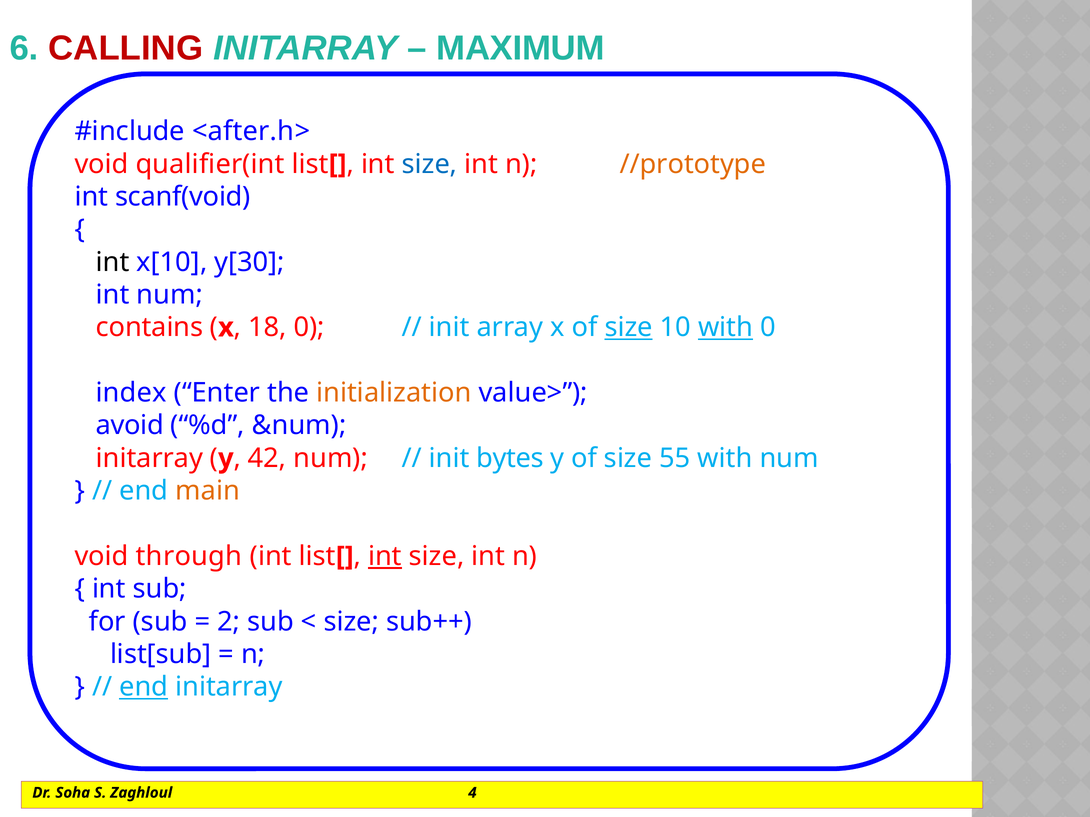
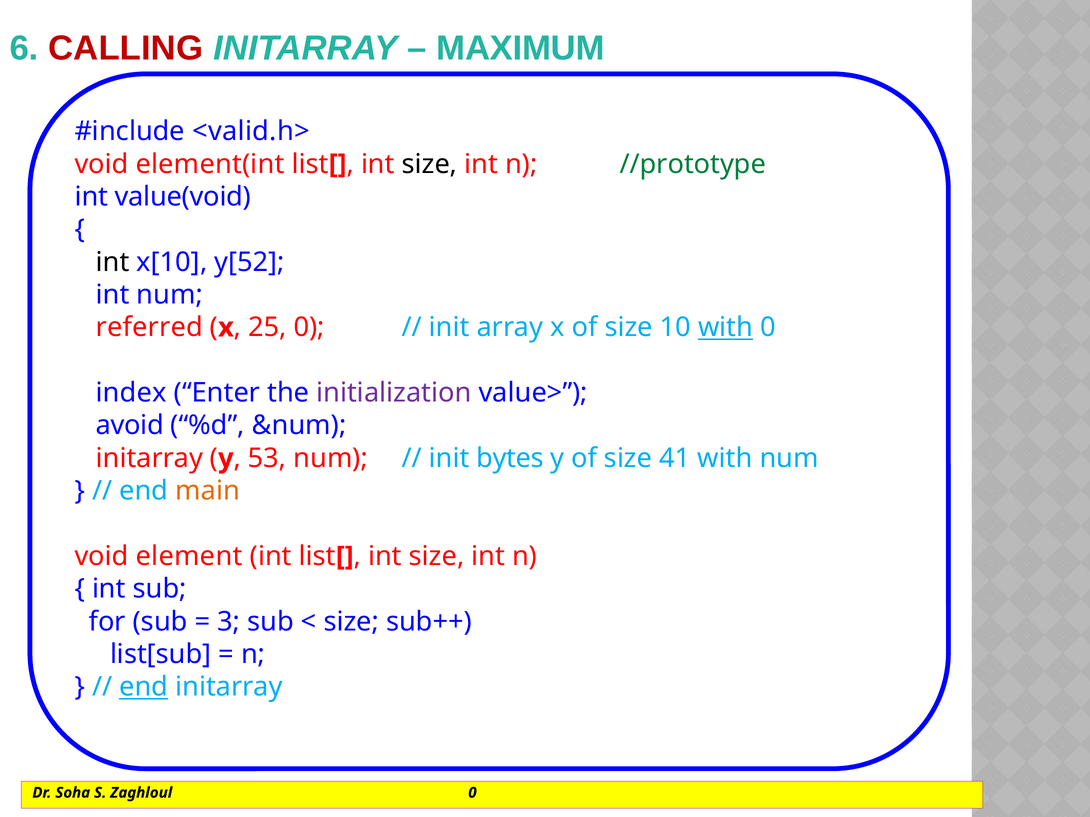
<after.h>: <after.h> -> <valid.h>
qualifier(int: qualifier(int -> element(int
size at (430, 164) colour: blue -> black
//prototype colour: orange -> green
scanf(void: scanf(void -> value(void
y[30: y[30 -> y[52
contains: contains -> referred
18: 18 -> 25
size at (629, 328) underline: present -> none
initialization colour: orange -> purple
42: 42 -> 53
55: 55 -> 41
through: through -> element
int at (385, 557) underline: present -> none
2: 2 -> 3
Zaghloul 4: 4 -> 0
